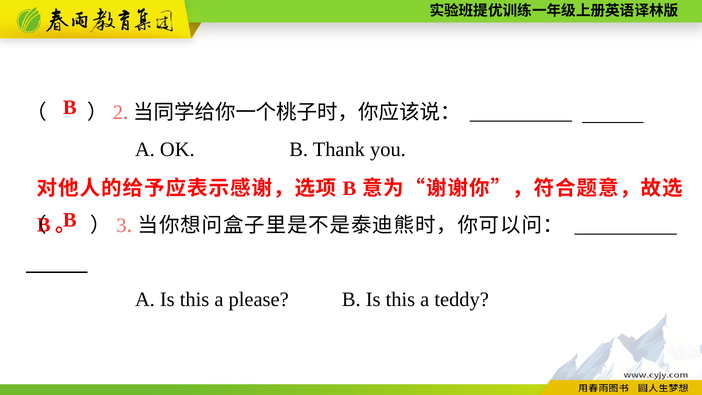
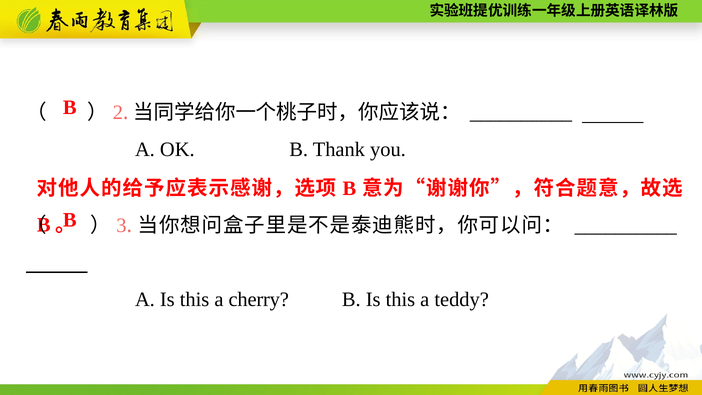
please: please -> cherry
